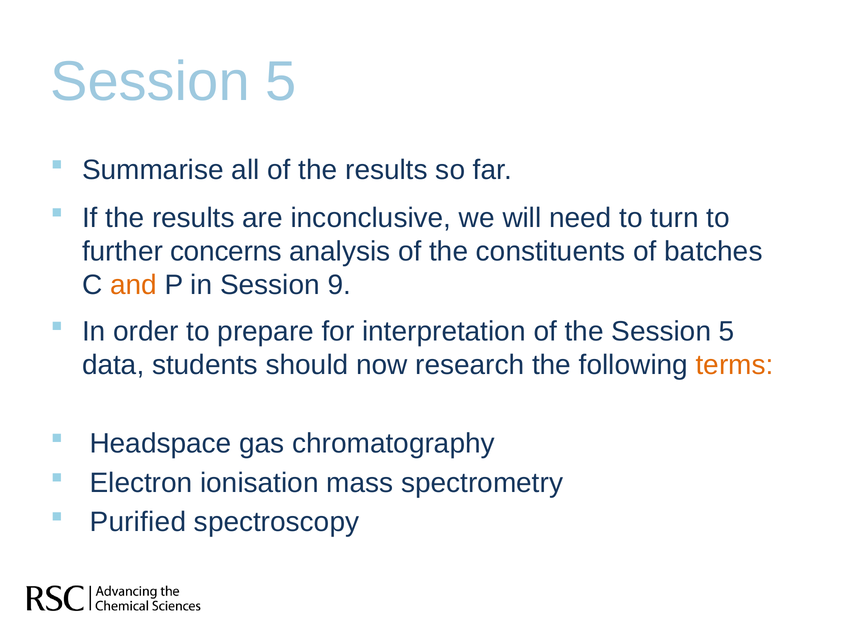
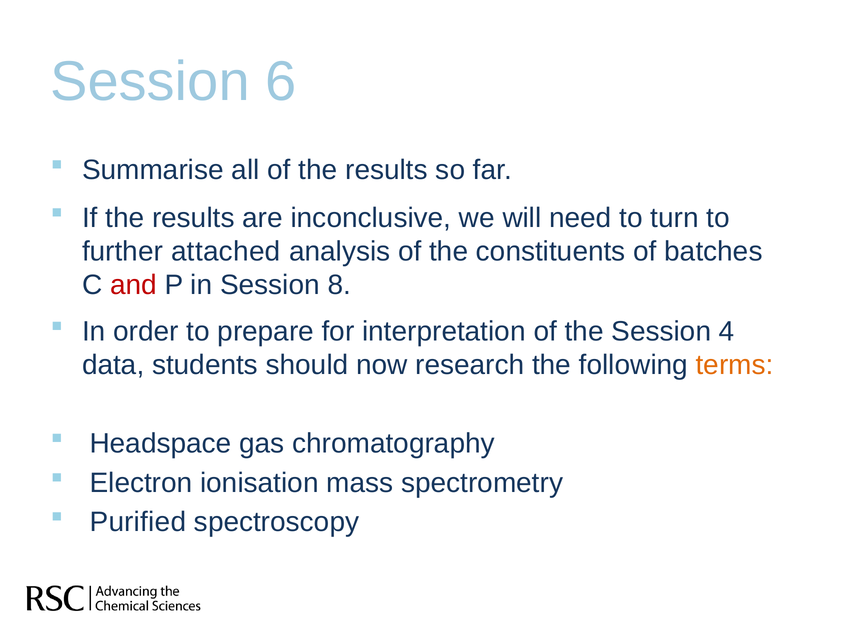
5 at (281, 82): 5 -> 6
concerns: concerns -> attached
and colour: orange -> red
9: 9 -> 8
the Session 5: 5 -> 4
